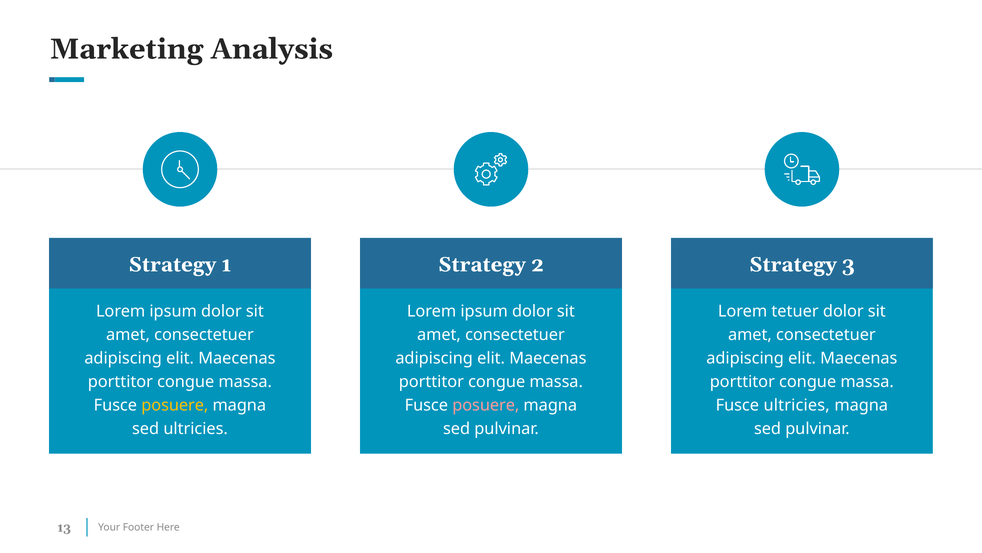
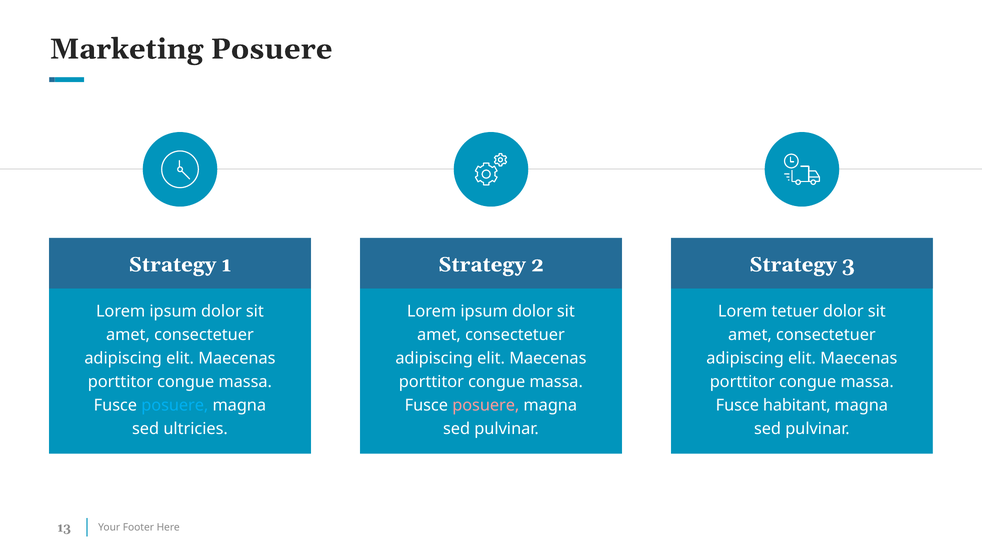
Marketing Analysis: Analysis -> Posuere
posuere at (175, 405) colour: yellow -> light blue
Fusce ultricies: ultricies -> habitant
